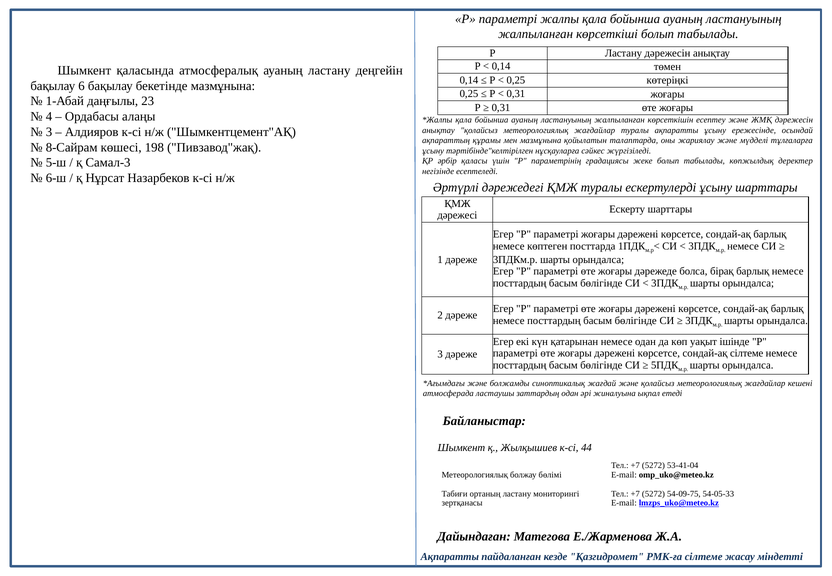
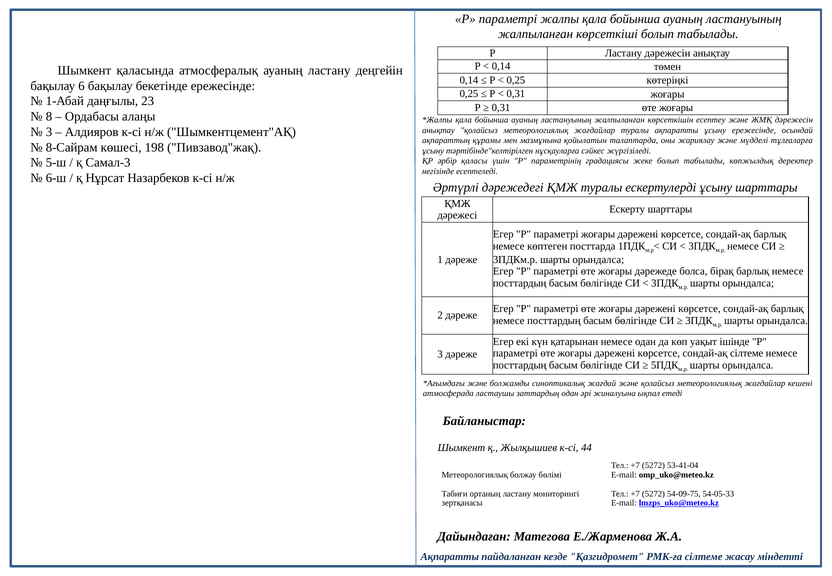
бекетінде мазмұнына: мазмұнына -> ережесінде
4: 4 -> 8
